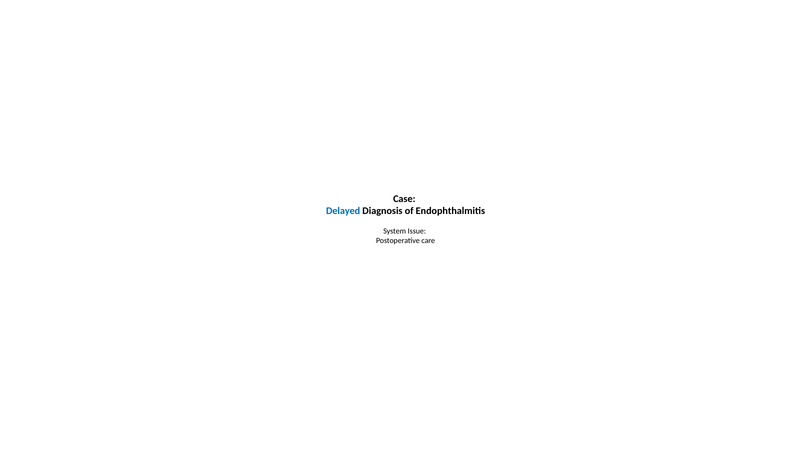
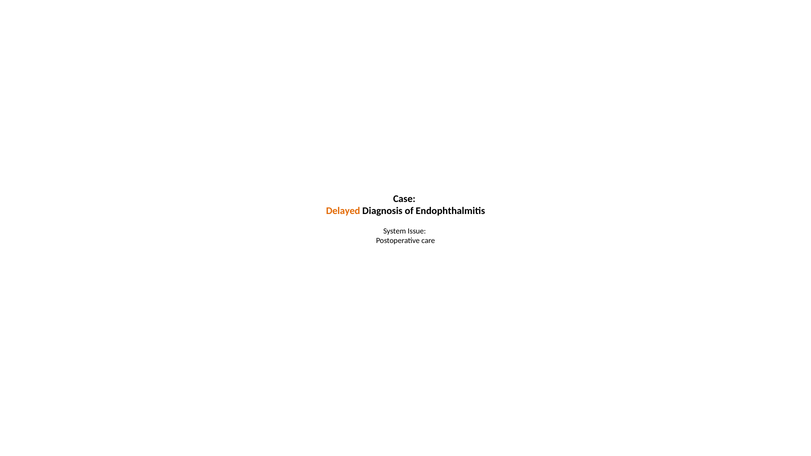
Delayed colour: blue -> orange
